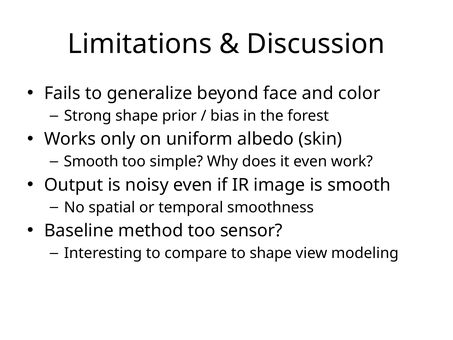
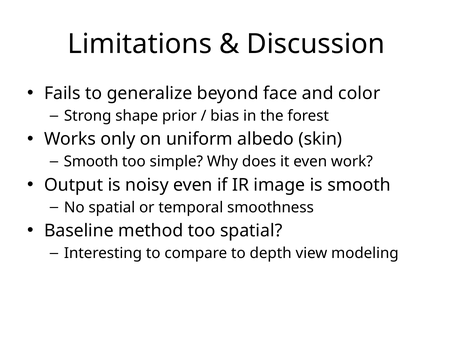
too sensor: sensor -> spatial
to shape: shape -> depth
